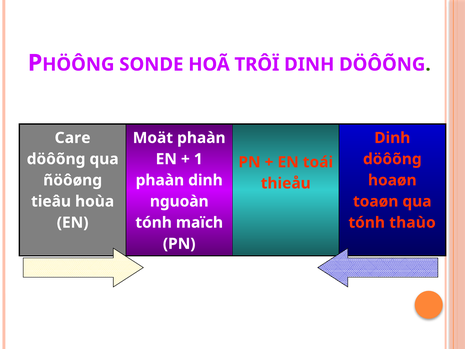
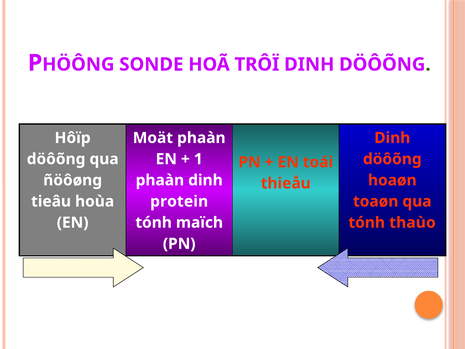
Care: Care -> Hôïp
nguoàn: nguoàn -> protein
